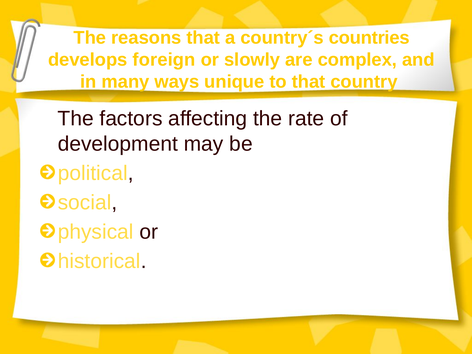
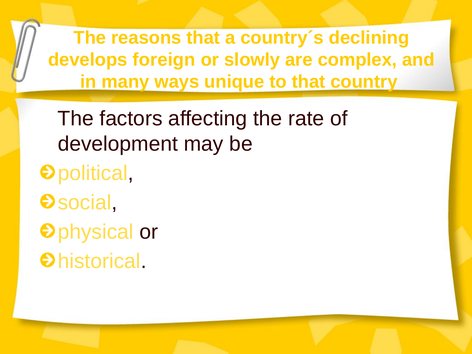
countries: countries -> declining
